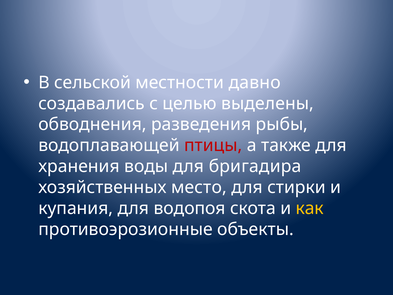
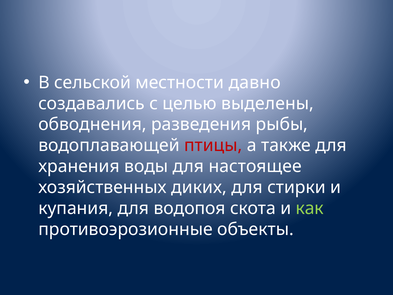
бригадира: бригадира -> настоящее
место: место -> диких
как colour: yellow -> light green
